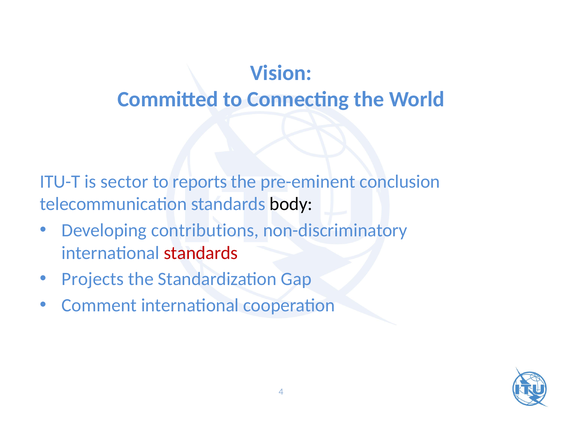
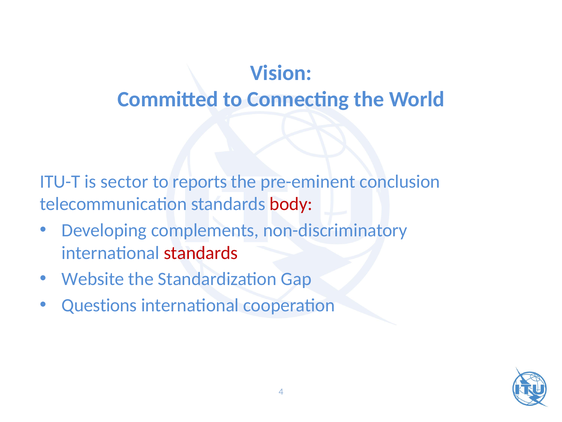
body colour: black -> red
contributions: contributions -> complements
Projects: Projects -> Website
Comment: Comment -> Questions
